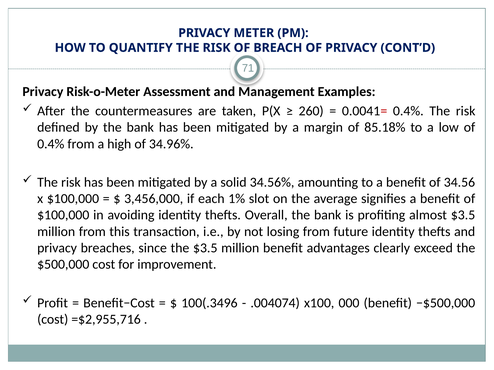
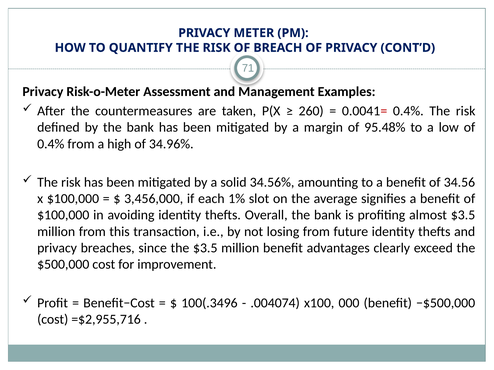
85.18%: 85.18% -> 95.48%
